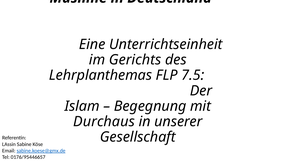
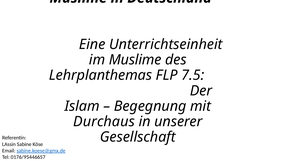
im Gerichts: Gerichts -> Muslime
